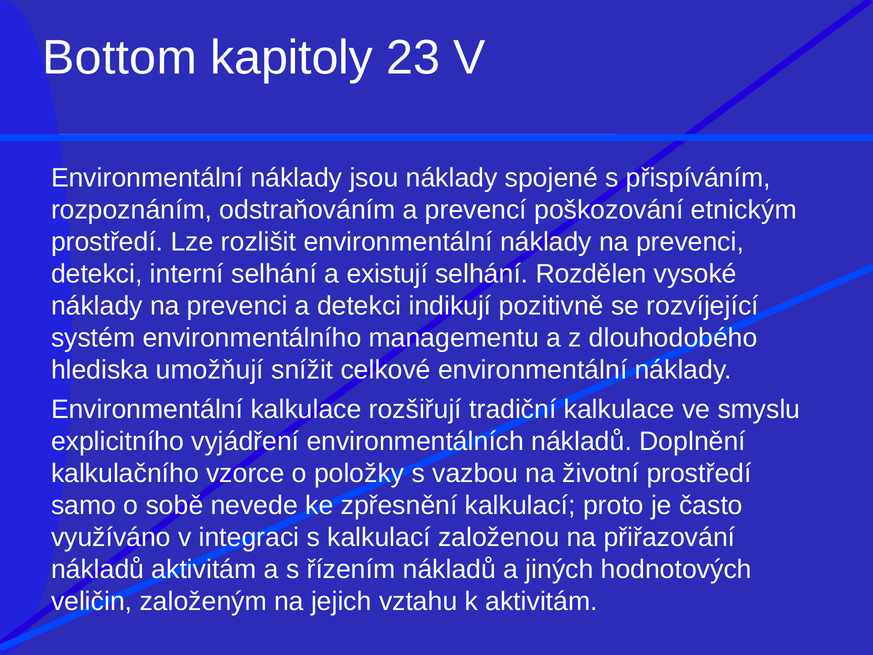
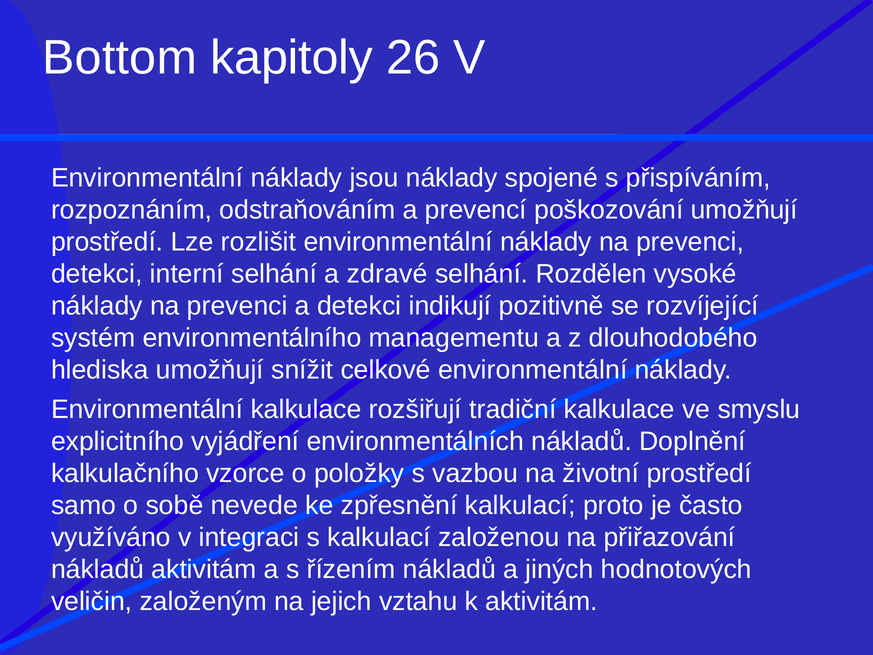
23: 23 -> 26
poškozování etnickým: etnickým -> umožňují
existují: existují -> zdravé
